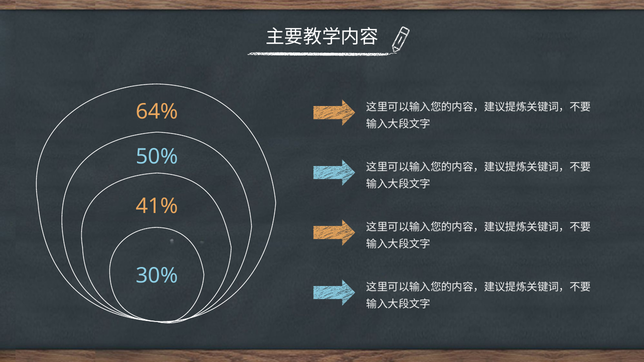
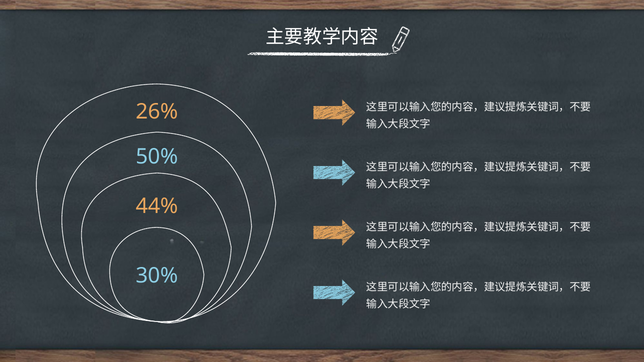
64%: 64% -> 26%
41%: 41% -> 44%
